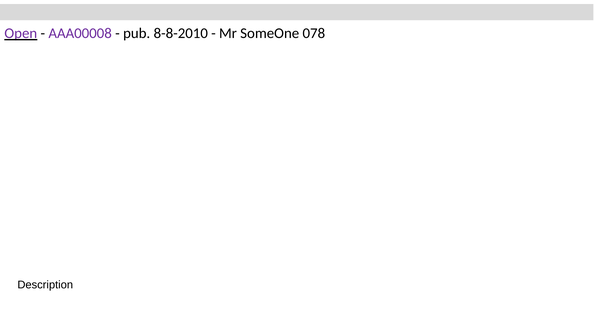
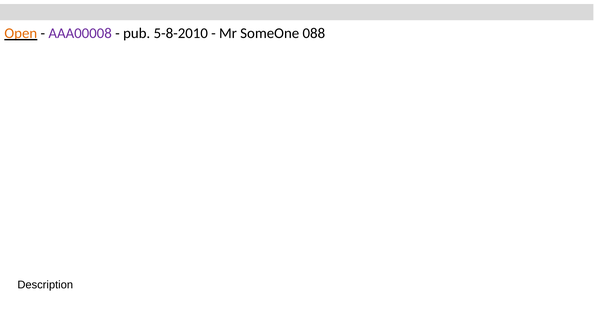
Open colour: purple -> orange
8-8-2010: 8-8-2010 -> 5-8-2010
078: 078 -> 088
